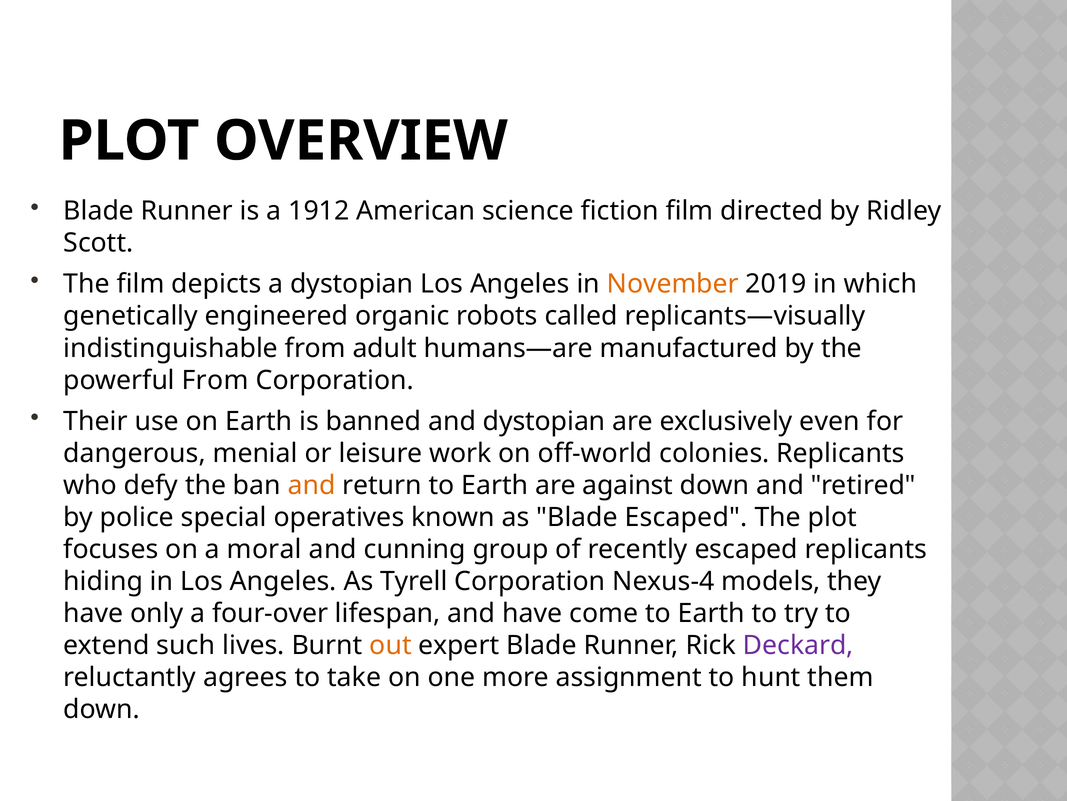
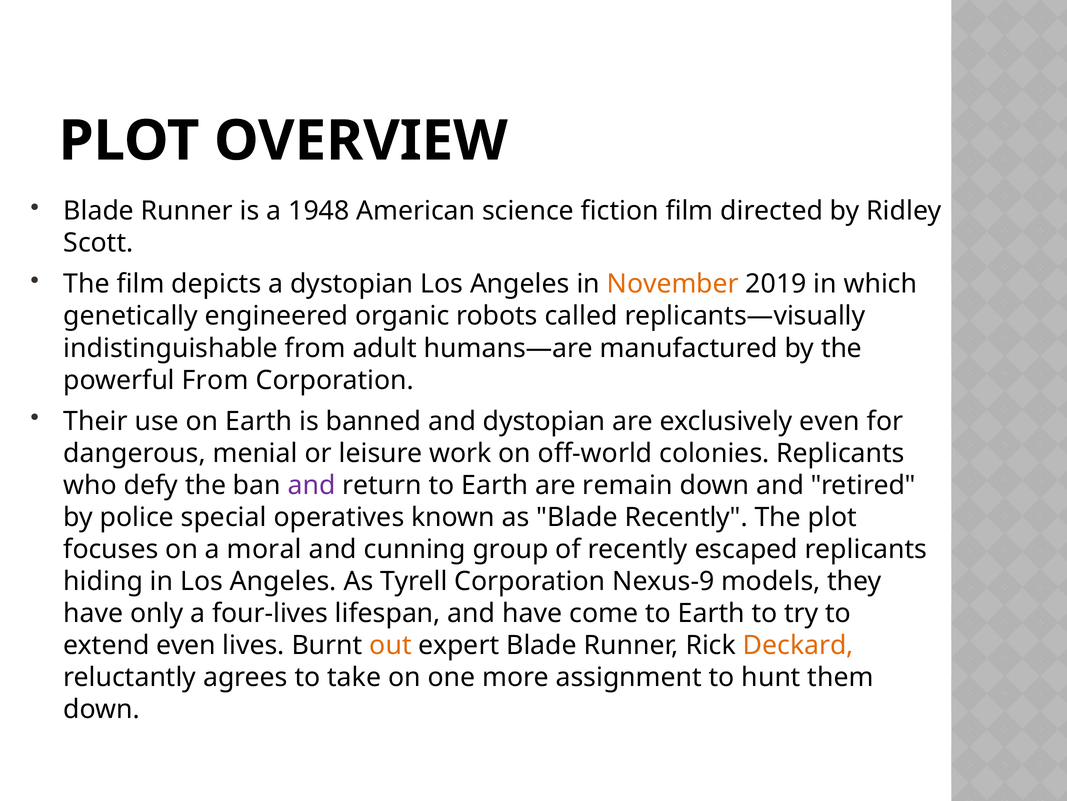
1912: 1912 -> 1948
and at (312, 485) colour: orange -> purple
against: against -> remain
Blade Escaped: Escaped -> Recently
Nexus-4: Nexus-4 -> Nexus-9
four-over: four-over -> four-lives
extend such: such -> even
Deckard colour: purple -> orange
